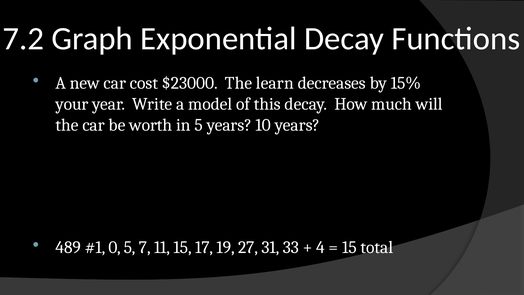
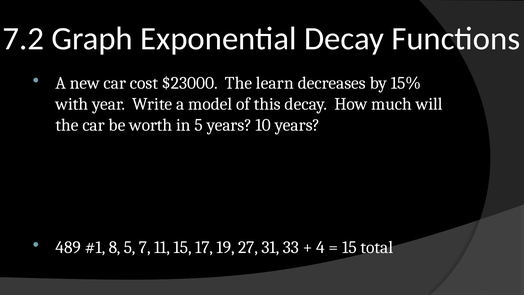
your: your -> with
0: 0 -> 8
